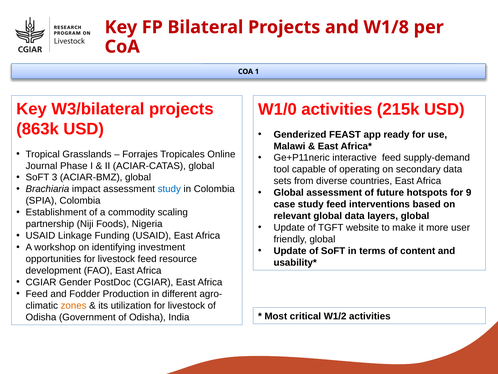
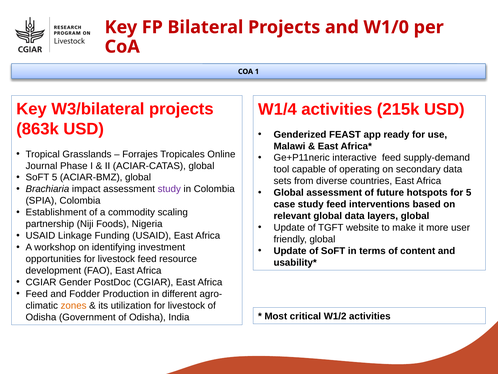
W1/8: W1/8 -> W1/0
W1/0: W1/0 -> W1/4
SoFT 3: 3 -> 5
study at (169, 189) colour: blue -> purple
for 9: 9 -> 5
